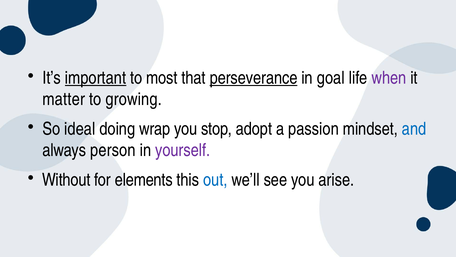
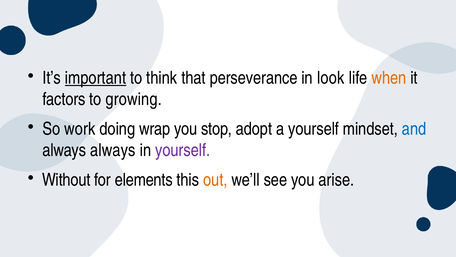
most: most -> think
perseverance underline: present -> none
goal: goal -> look
when colour: purple -> orange
matter: matter -> factors
ideal: ideal -> work
a passion: passion -> yourself
always person: person -> always
out colour: blue -> orange
